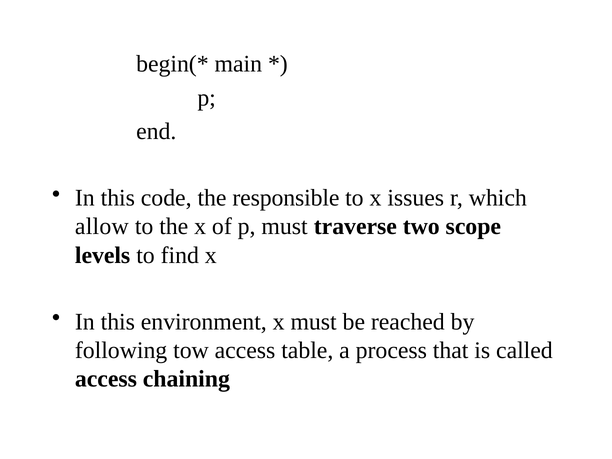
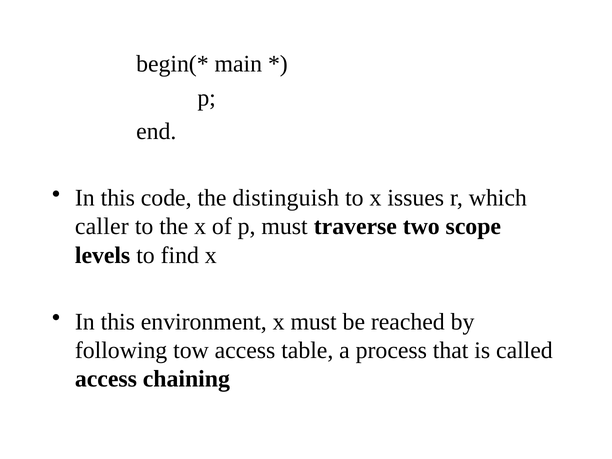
responsible: responsible -> distinguish
allow: allow -> caller
